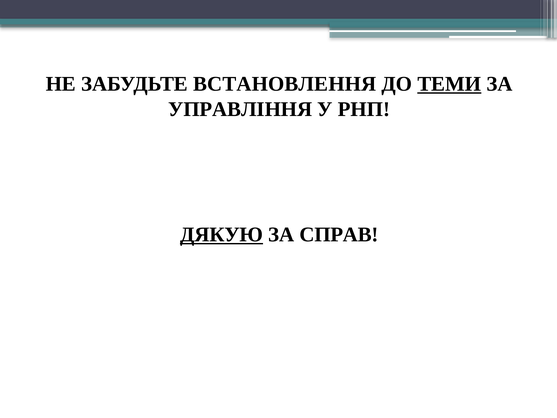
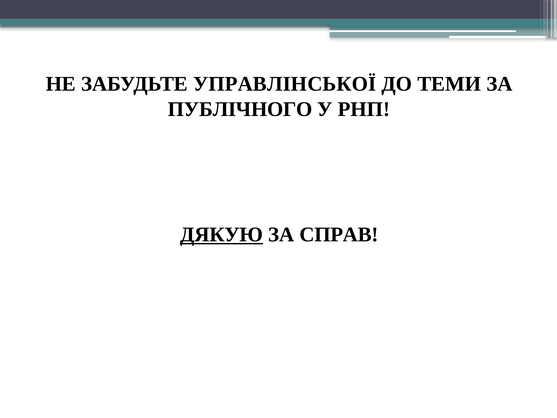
ВСТАНОВЛЕННЯ: ВСТАНОВЛЕННЯ -> УПРАВЛІНСЬКОЇ
ТЕМИ underline: present -> none
УПРАВЛІННЯ: УПРАВЛІННЯ -> ПУБЛІЧНОГО
